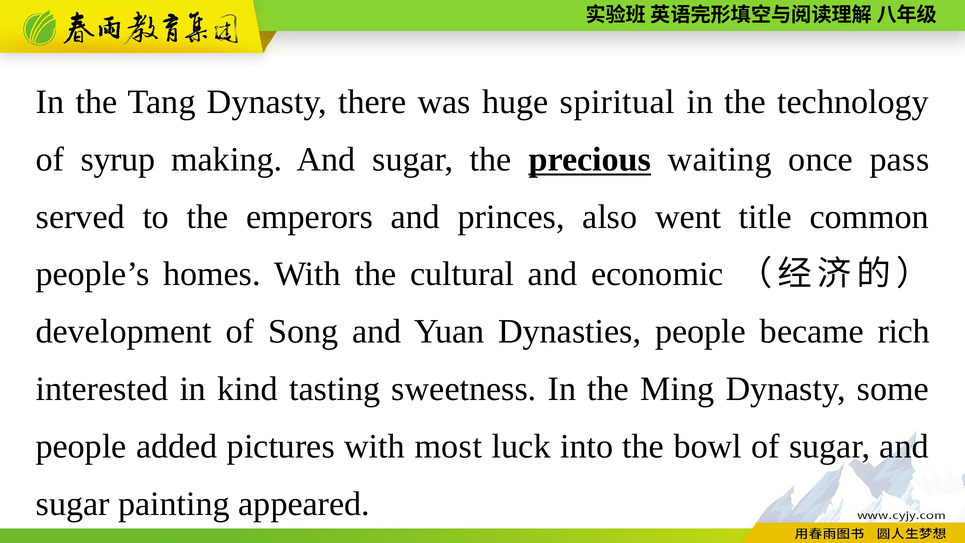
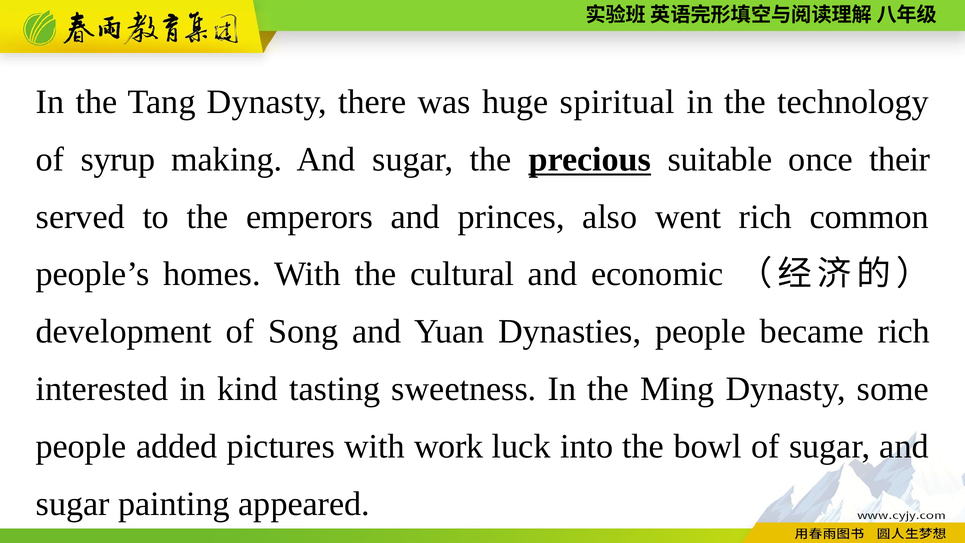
waiting: waiting -> suitable
pass: pass -> their
went title: title -> rich
most: most -> work
